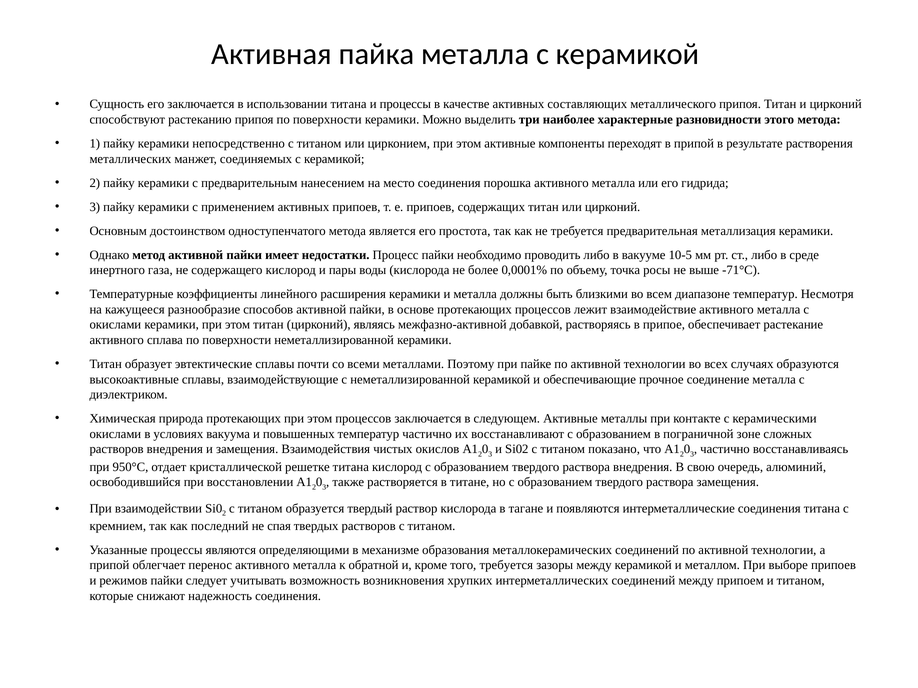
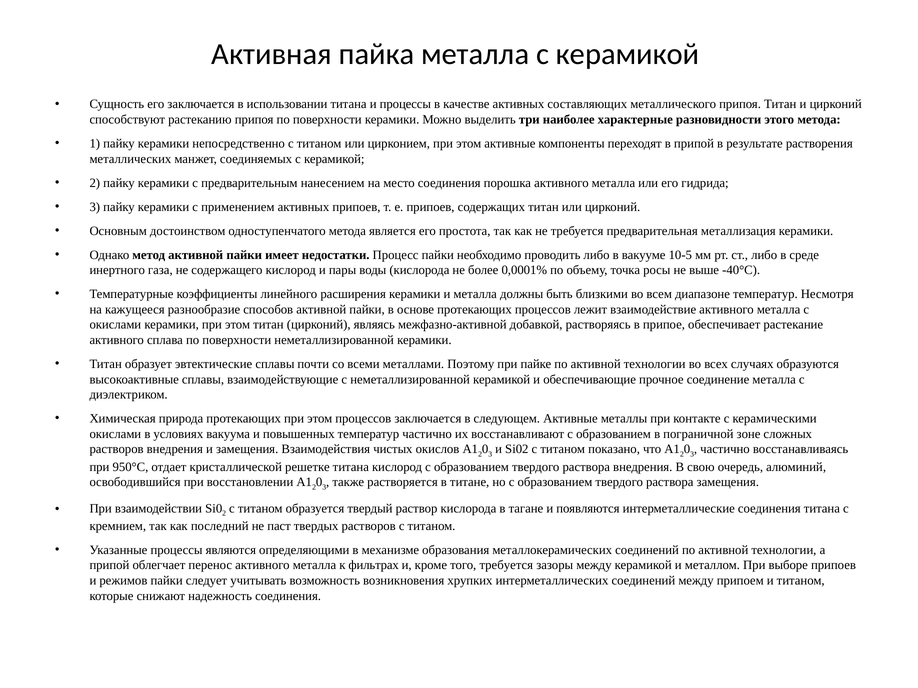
-71°С: -71°С -> -40°С
спая: спая -> паст
обратной: обратной -> фильтрах
